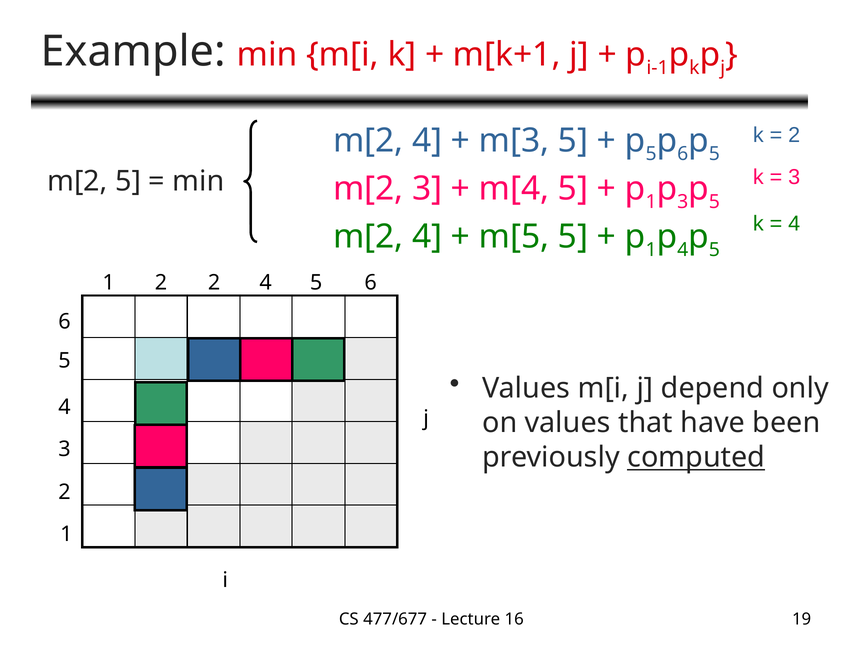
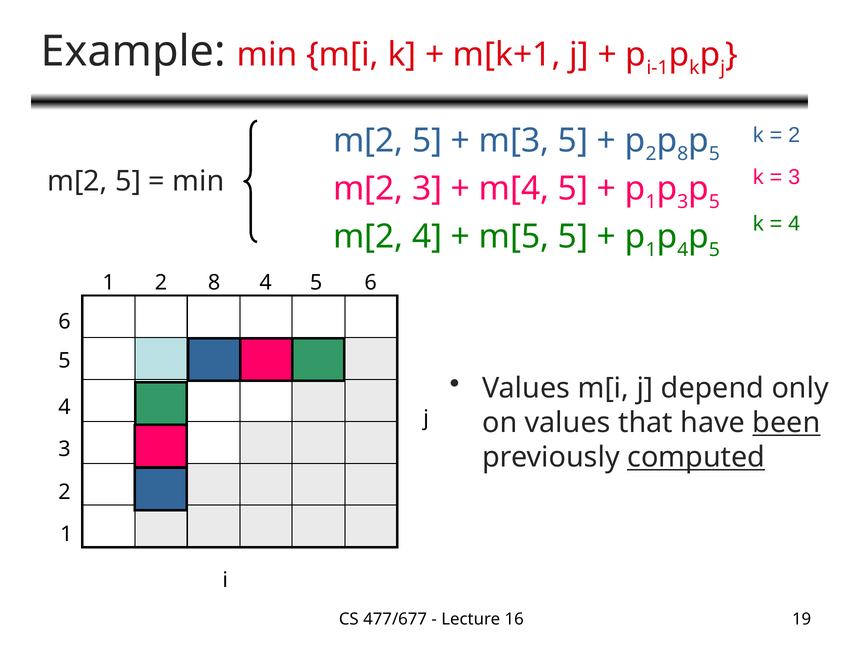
4 at (427, 141): 4 -> 5
5 at (651, 154): 5 -> 2
6 at (683, 154): 6 -> 8
2 2: 2 -> 8
been underline: none -> present
